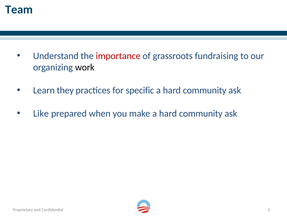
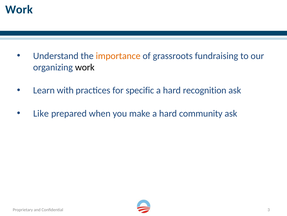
Team at (19, 9): Team -> Work
importance colour: red -> orange
they: they -> with
community at (205, 90): community -> recognition
